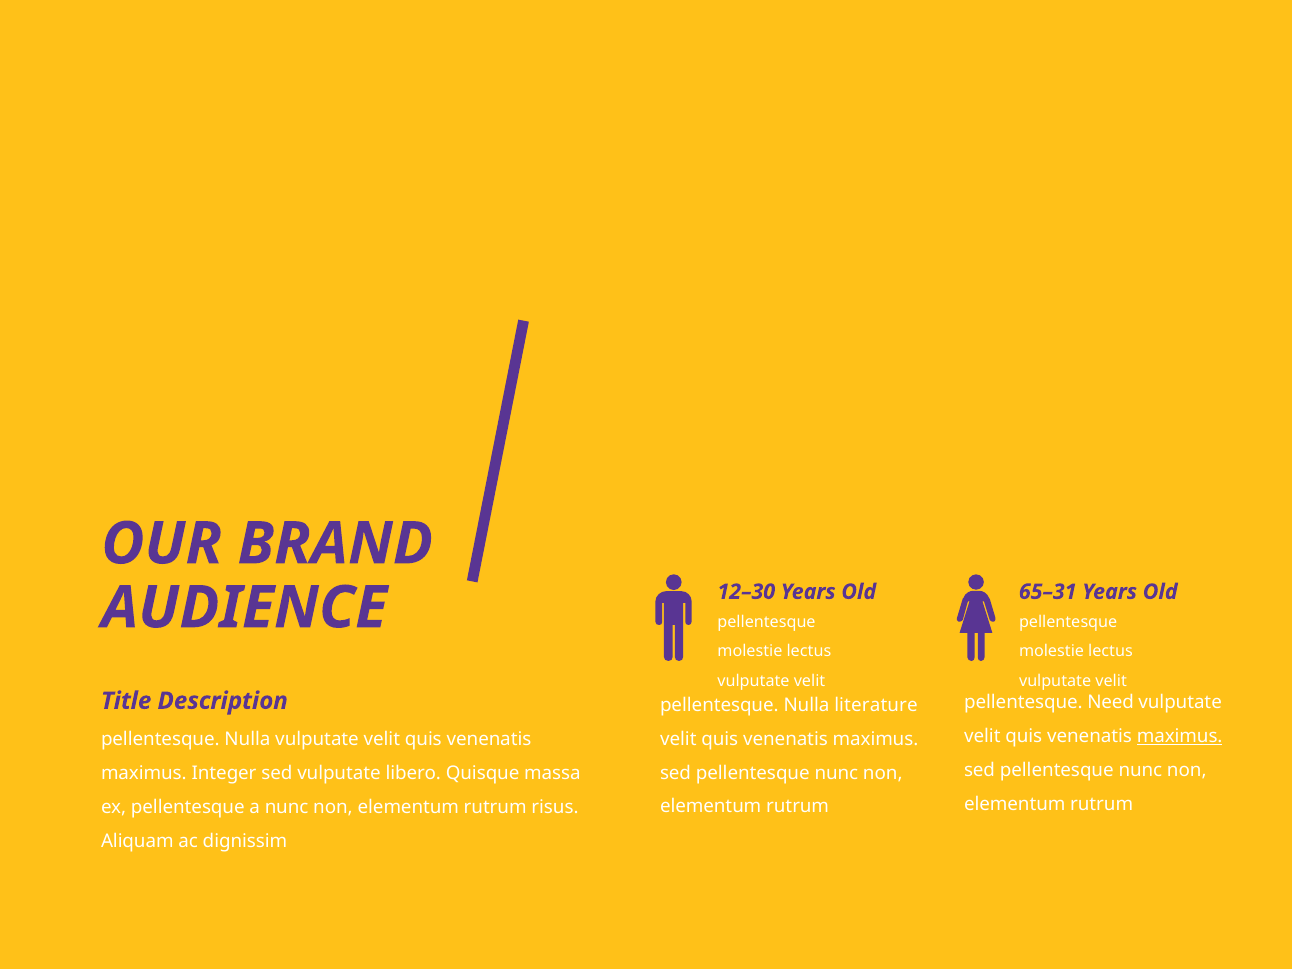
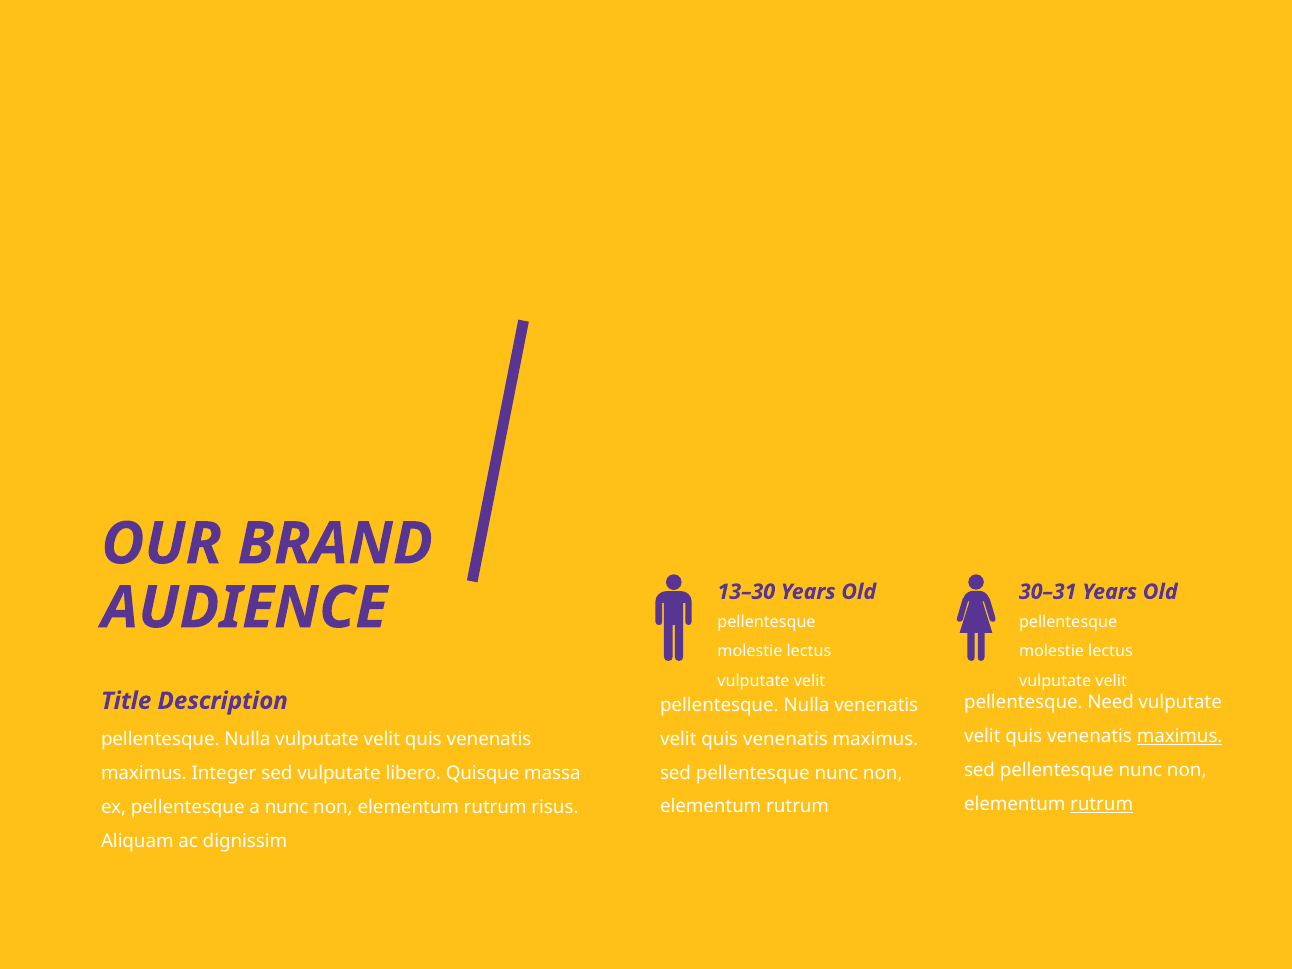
12–30: 12–30 -> 13–30
65–31: 65–31 -> 30–31
Nulla literature: literature -> venenatis
rutrum at (1102, 804) underline: none -> present
